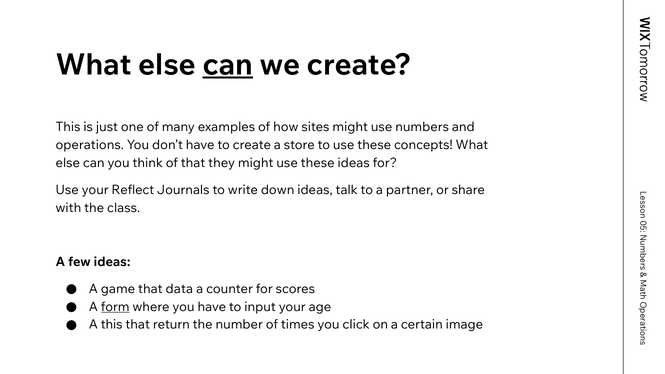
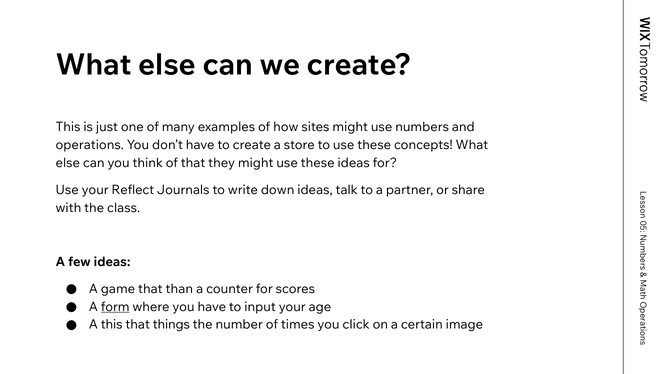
can at (228, 65) underline: present -> none
data: data -> than
return: return -> things
